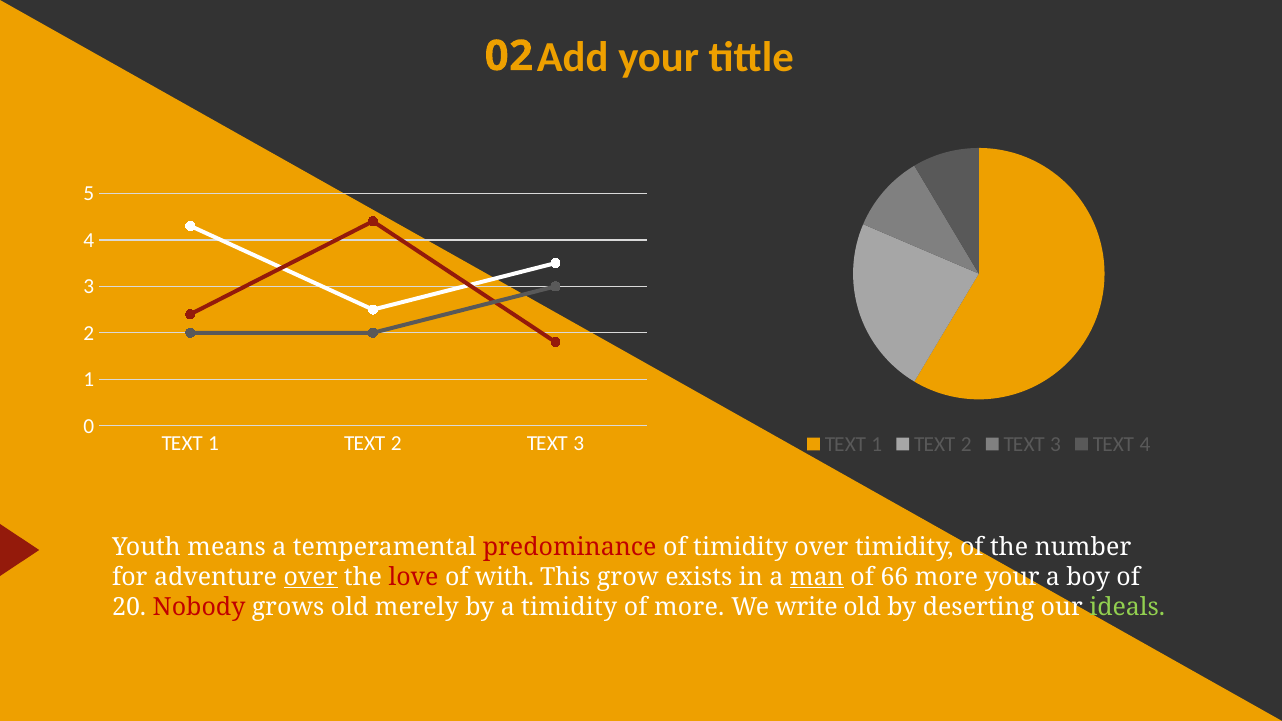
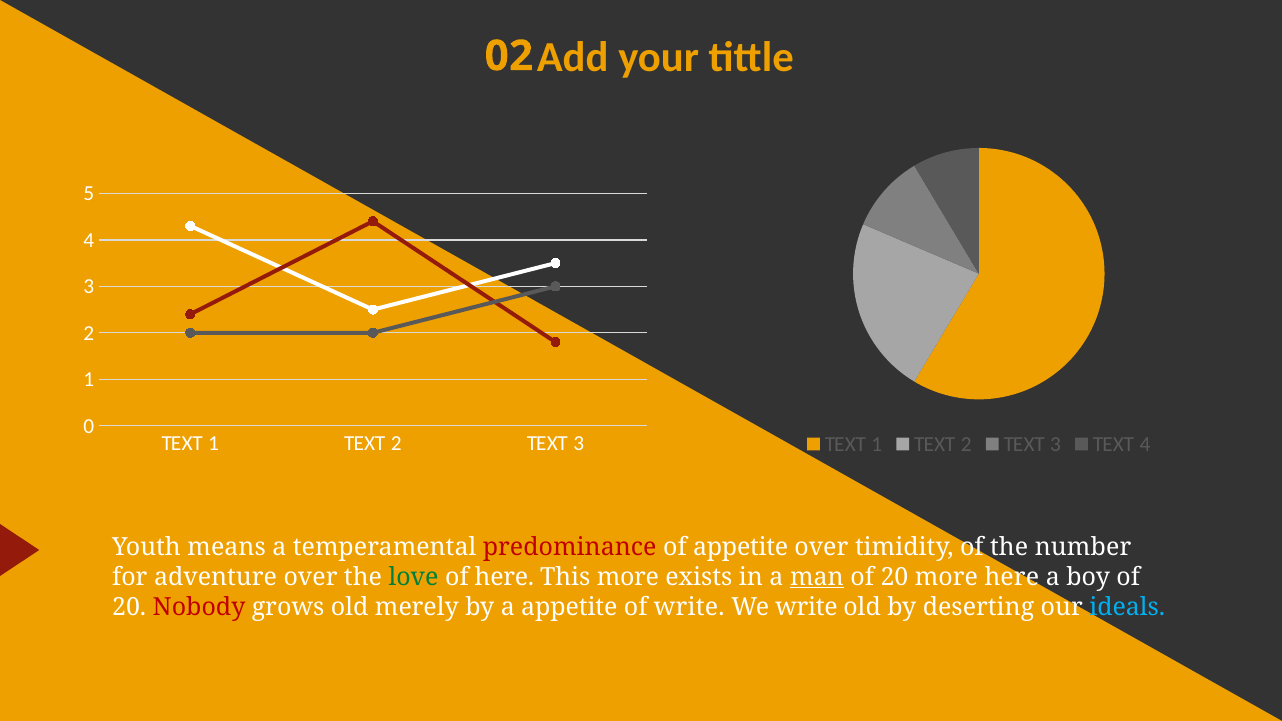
of timidity: timidity -> appetite
over at (311, 577) underline: present -> none
love colour: red -> green
of with: with -> here
This grow: grow -> more
66 at (894, 577): 66 -> 20
more your: your -> here
a timidity: timidity -> appetite
of more: more -> write
ideals colour: light green -> light blue
